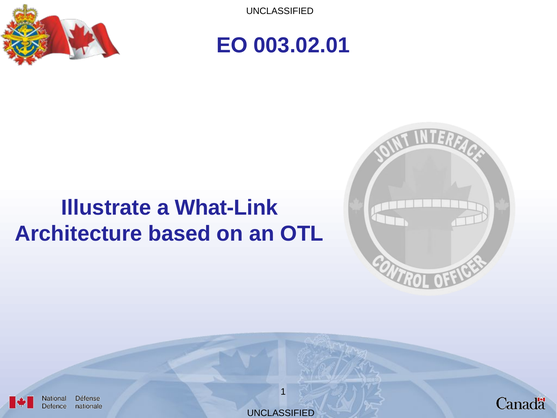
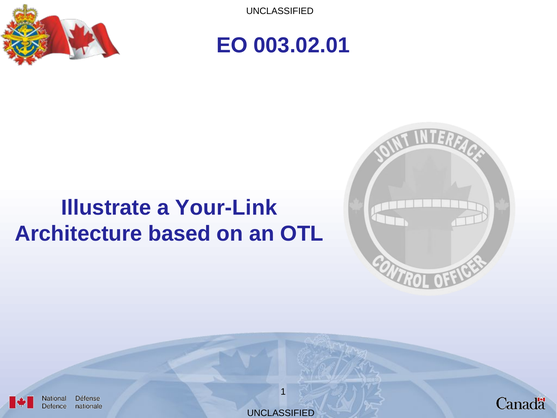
What-Link: What-Link -> Your-Link
